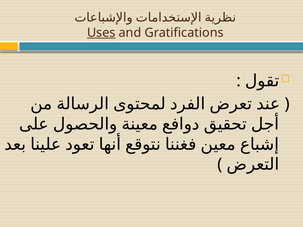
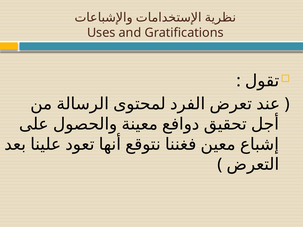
Uses underline: present -> none
